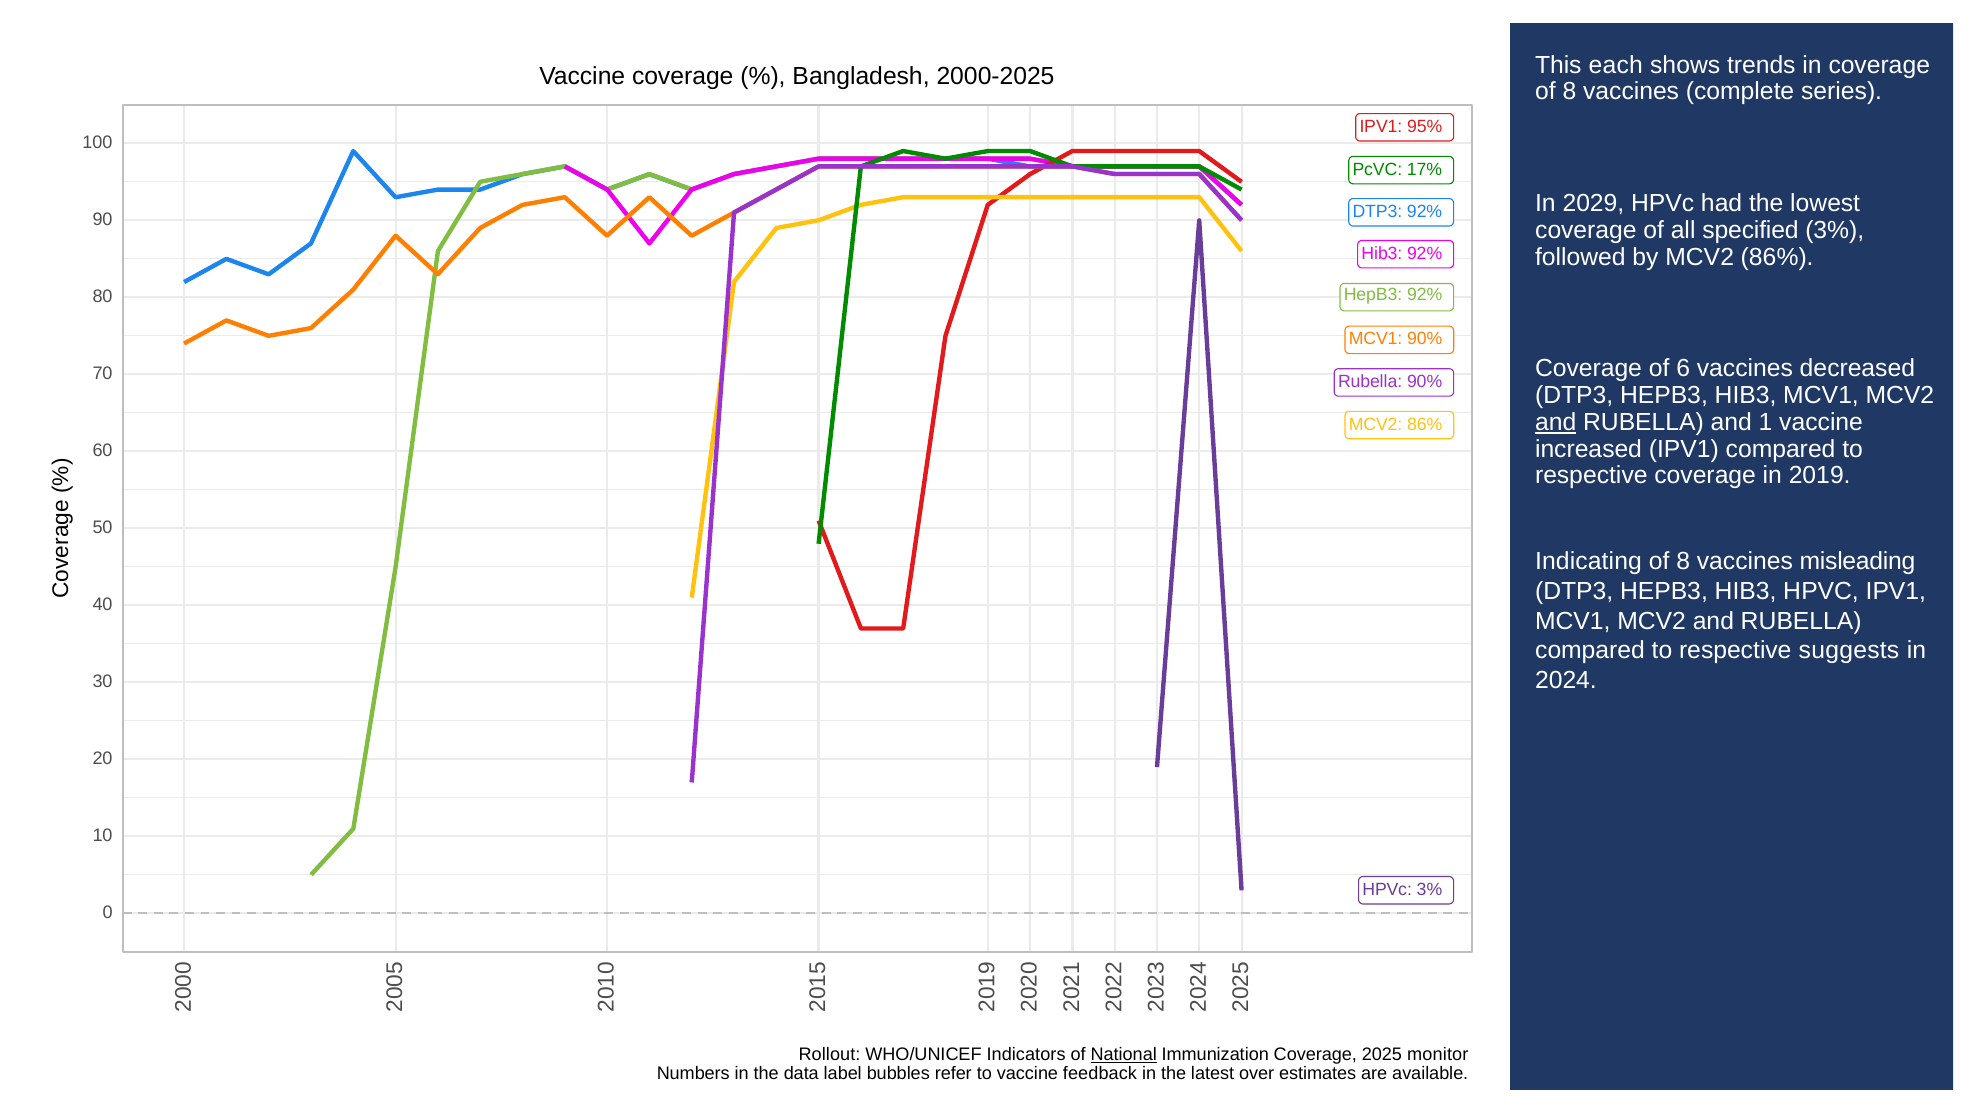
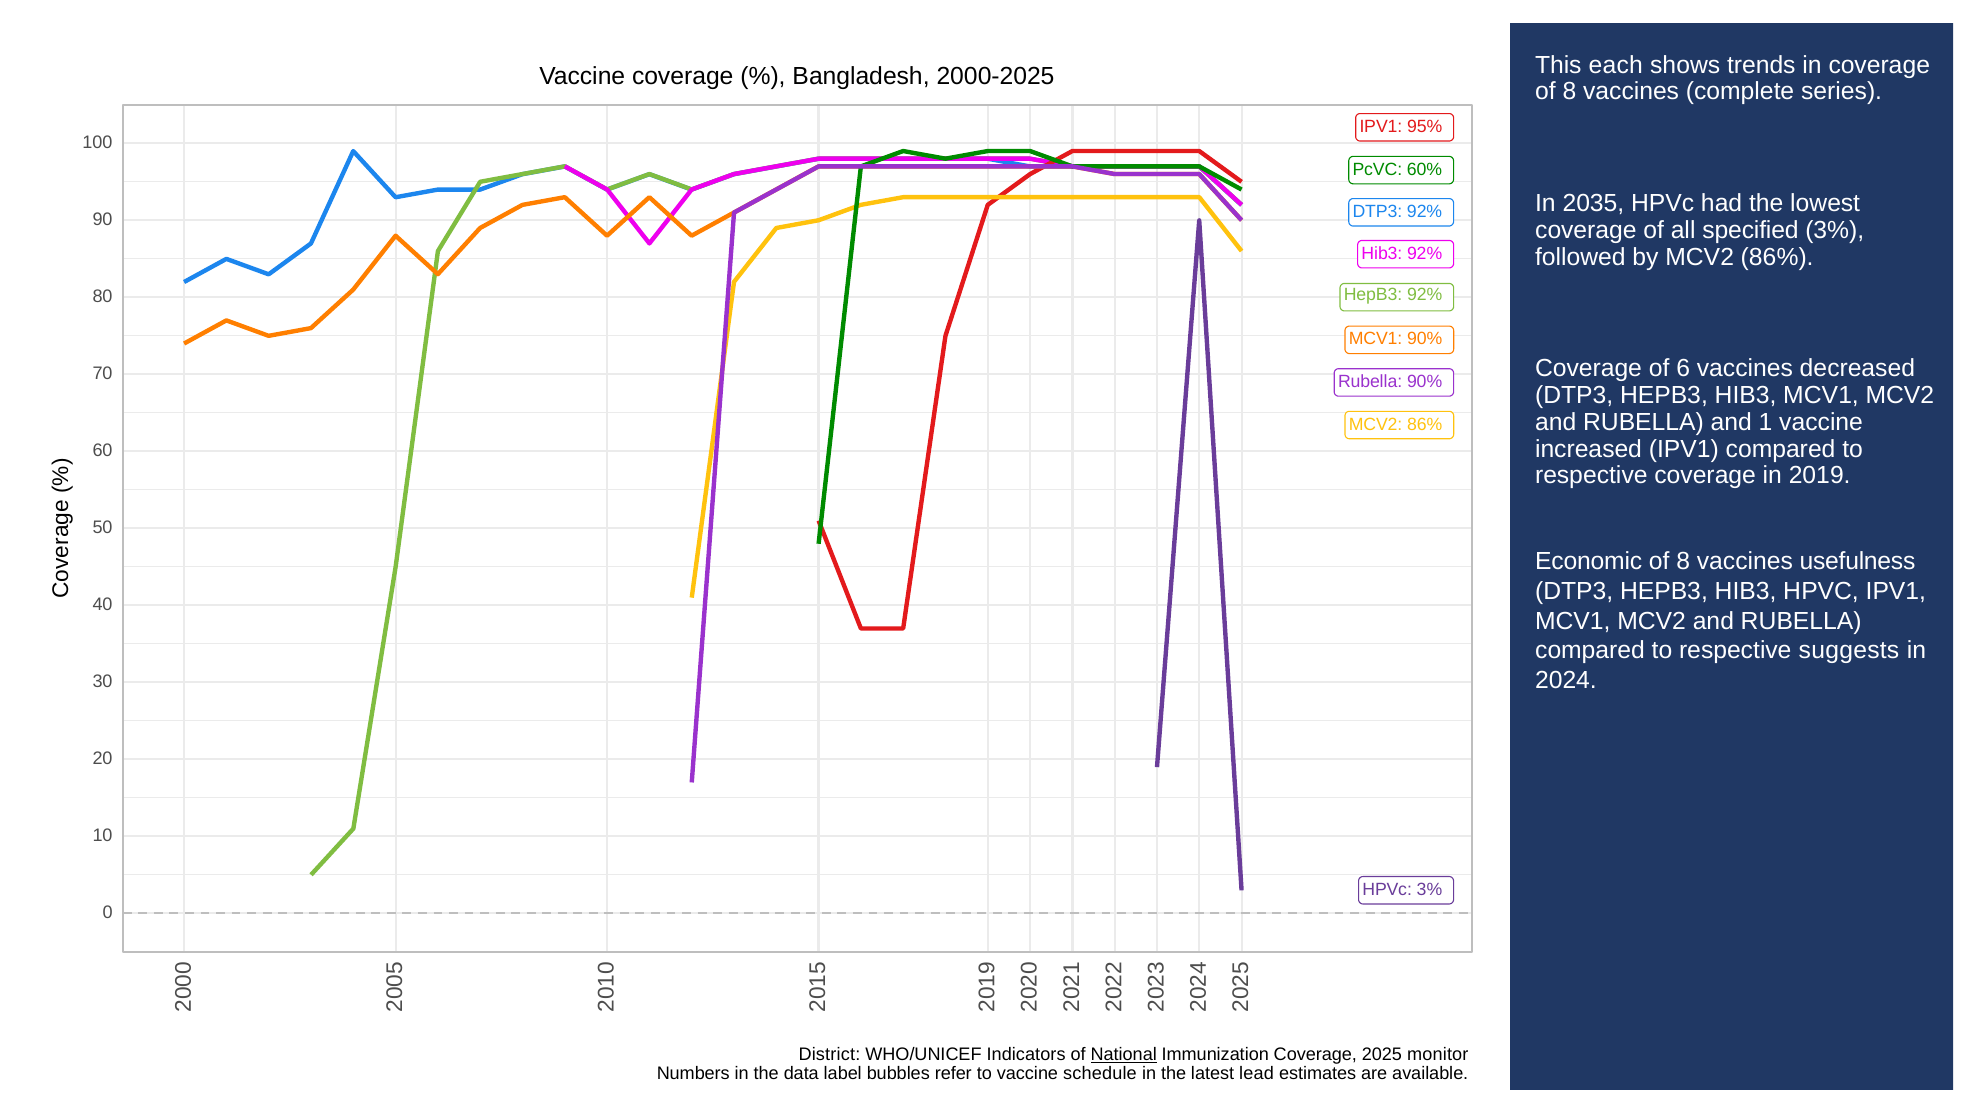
17%: 17% -> 60%
2029: 2029 -> 2035
and at (1556, 422) underline: present -> none
Indicating: Indicating -> Economic
misleading: misleading -> usefulness
Rollout: Rollout -> District
feedback: feedback -> schedule
over: over -> lead
